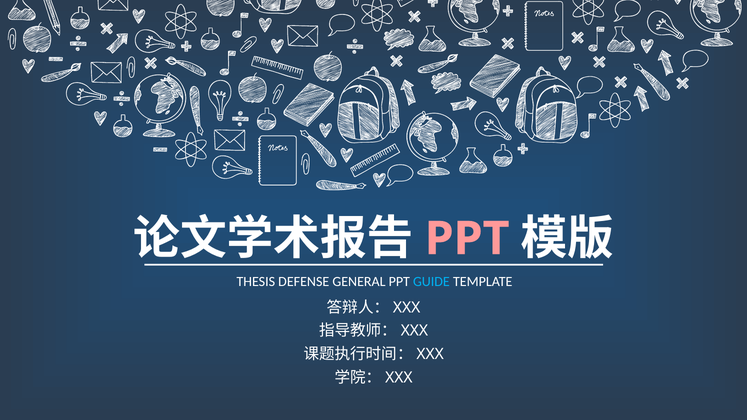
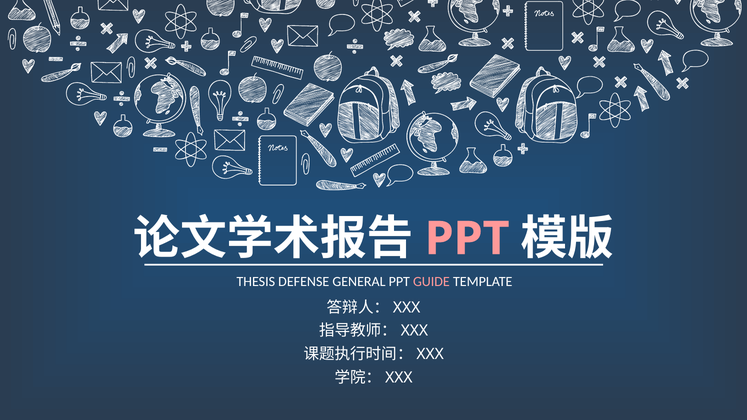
GUIDE colour: light blue -> pink
